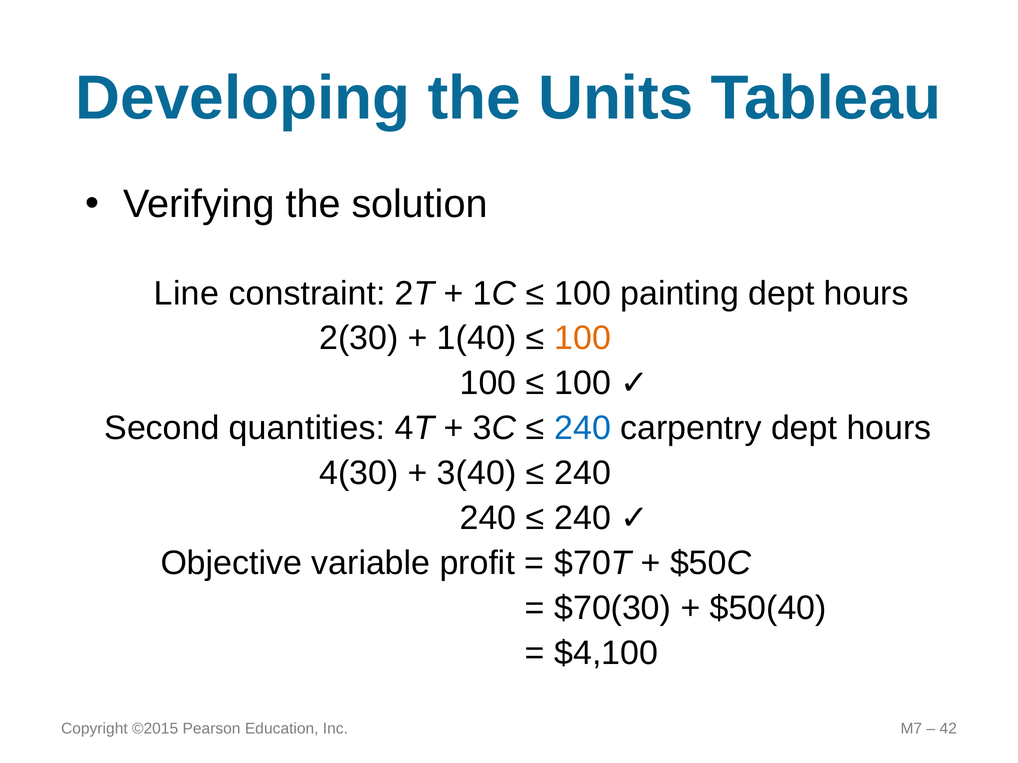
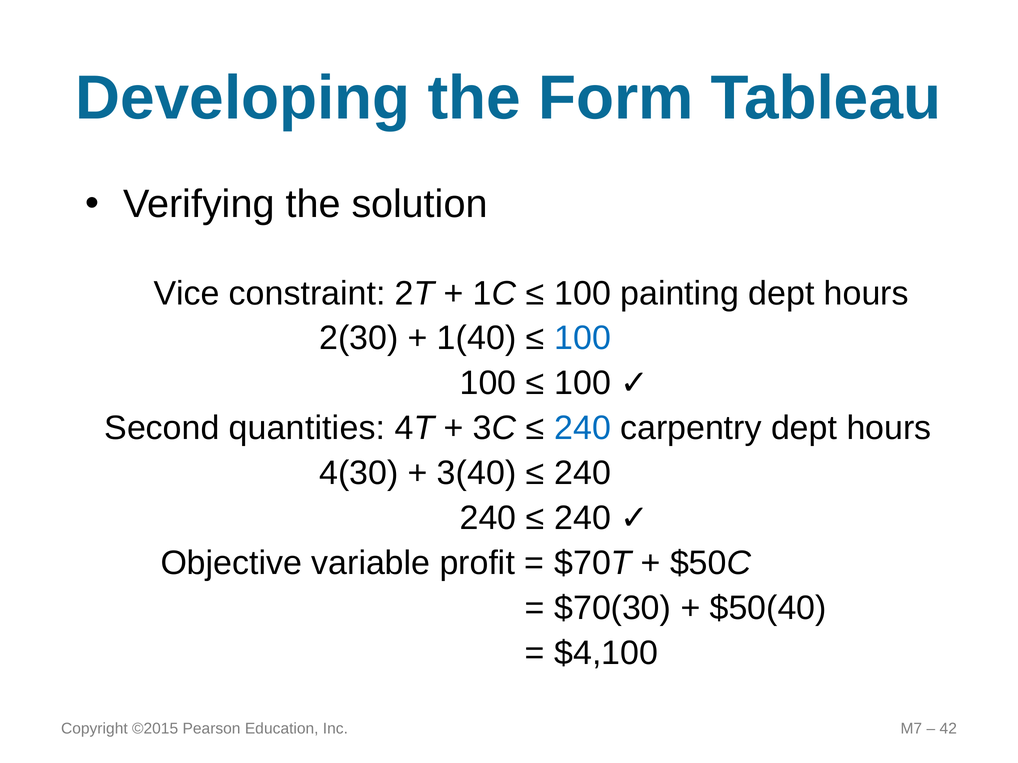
Units: Units -> Form
Line: Line -> Vice
100 at (583, 338) colour: orange -> blue
